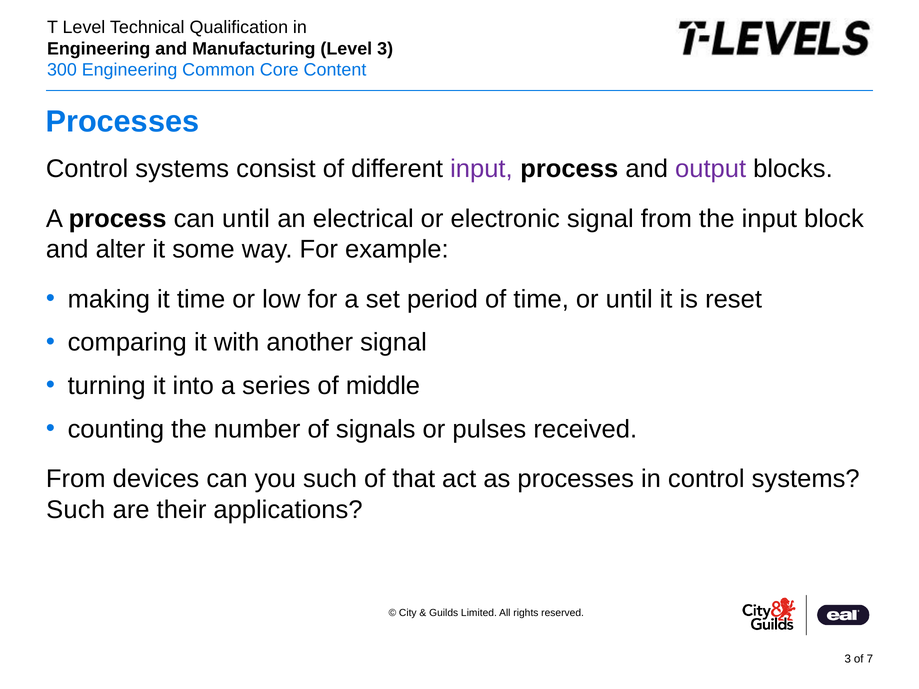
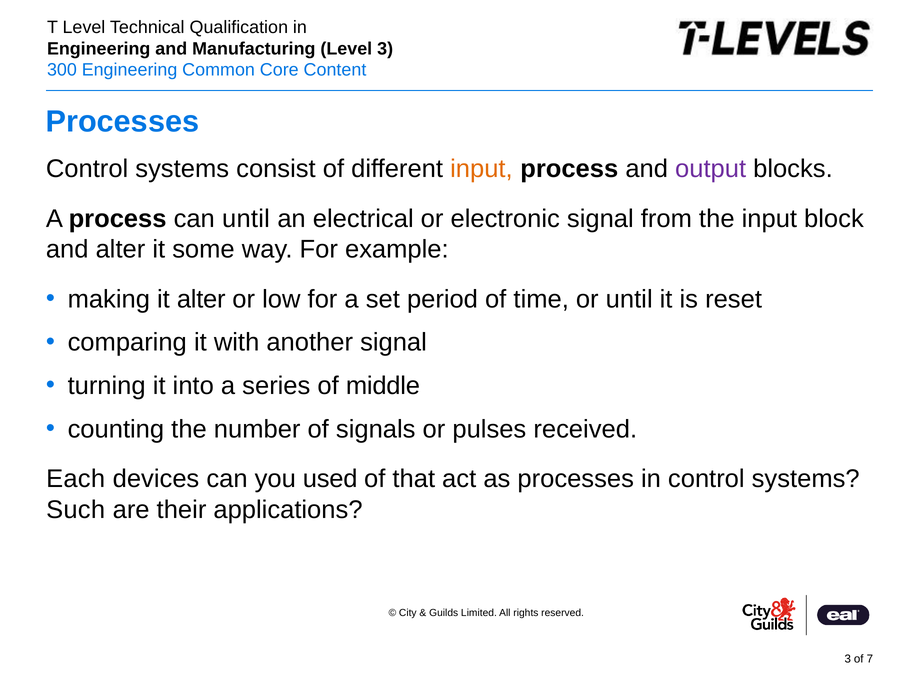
input at (481, 169) colour: purple -> orange
it time: time -> alter
From at (76, 479): From -> Each
you such: such -> used
